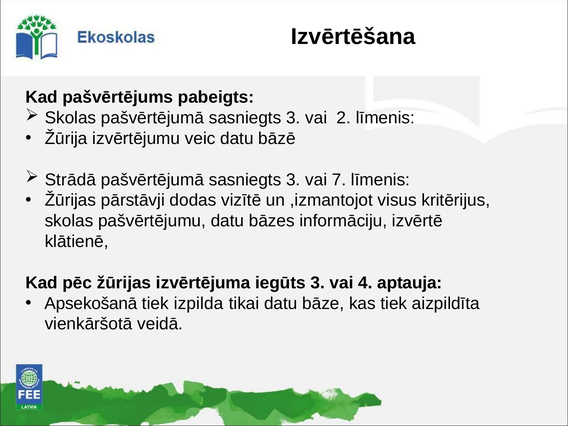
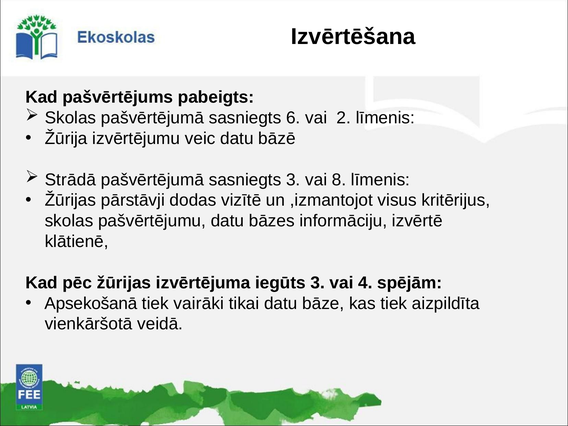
Skolas pašvērtējumā sasniegts 3: 3 -> 6
7: 7 -> 8
aptauja: aptauja -> spējām
izpilda: izpilda -> vairāki
